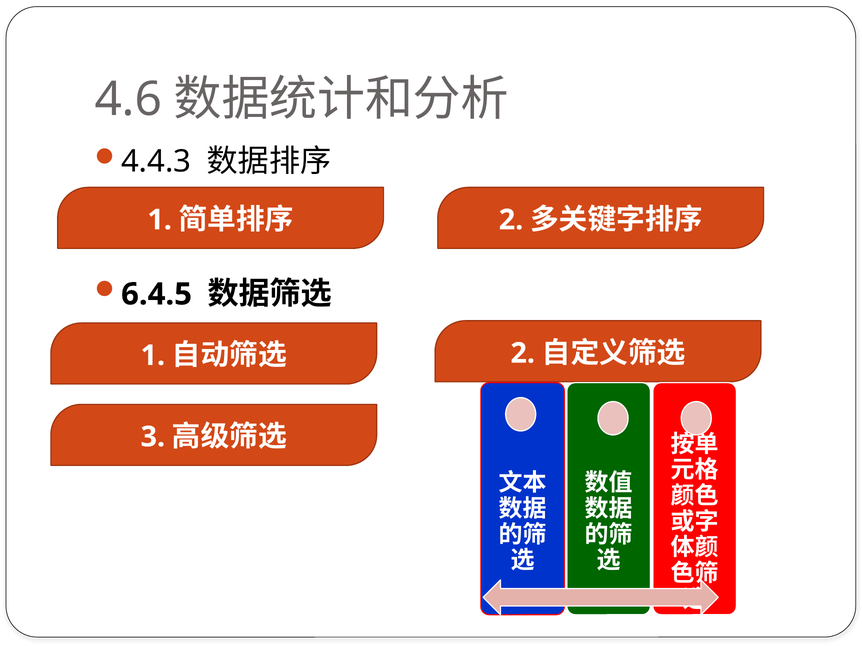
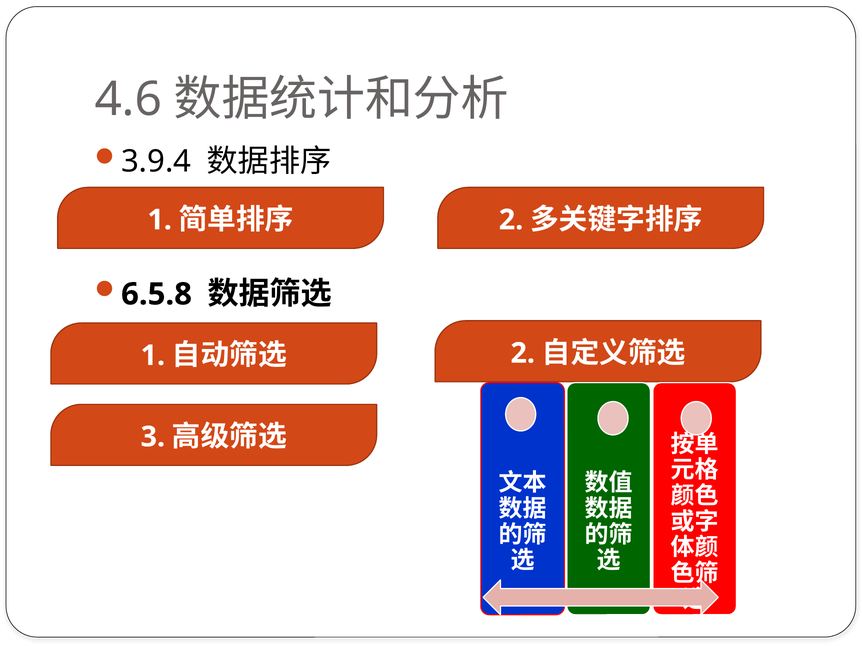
4.4.3: 4.4.3 -> 3.9.4
6.4.5: 6.4.5 -> 6.5.8
